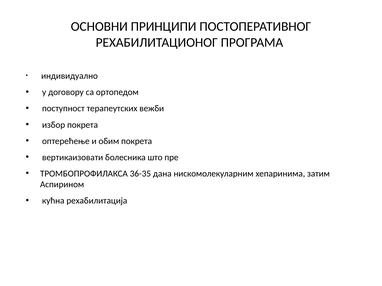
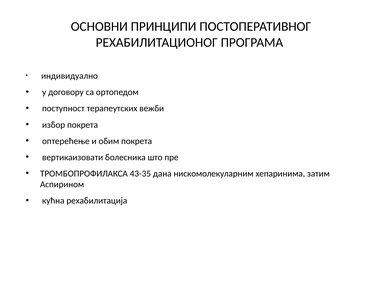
36-35: 36-35 -> 43-35
